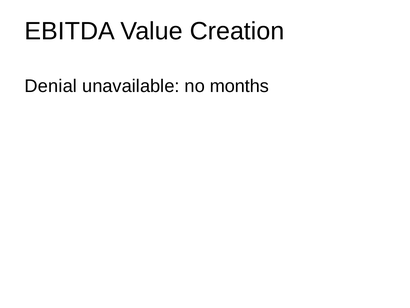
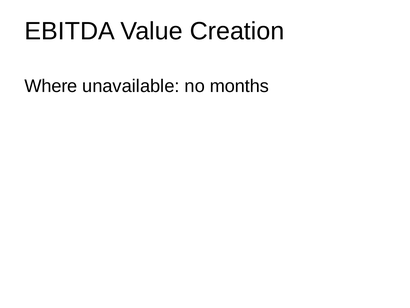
Denial: Denial -> Where
